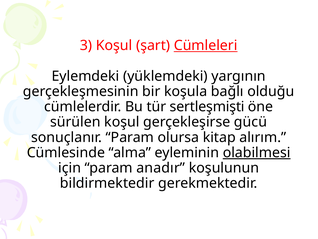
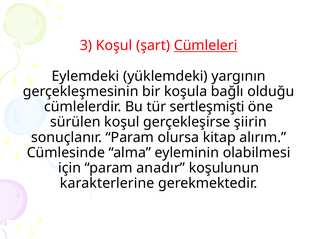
gücü: gücü -> şiirin
olabilmesi underline: present -> none
bildirmektedir: bildirmektedir -> karakterlerine
